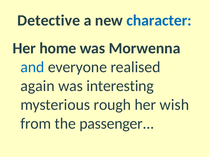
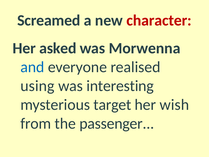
Detective: Detective -> Screamed
character colour: blue -> red
home: home -> asked
again: again -> using
rough: rough -> target
